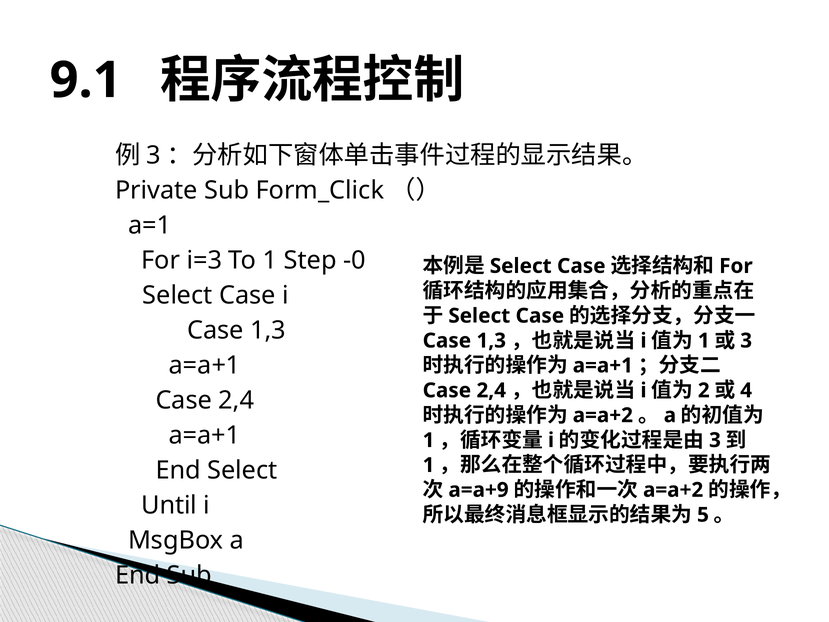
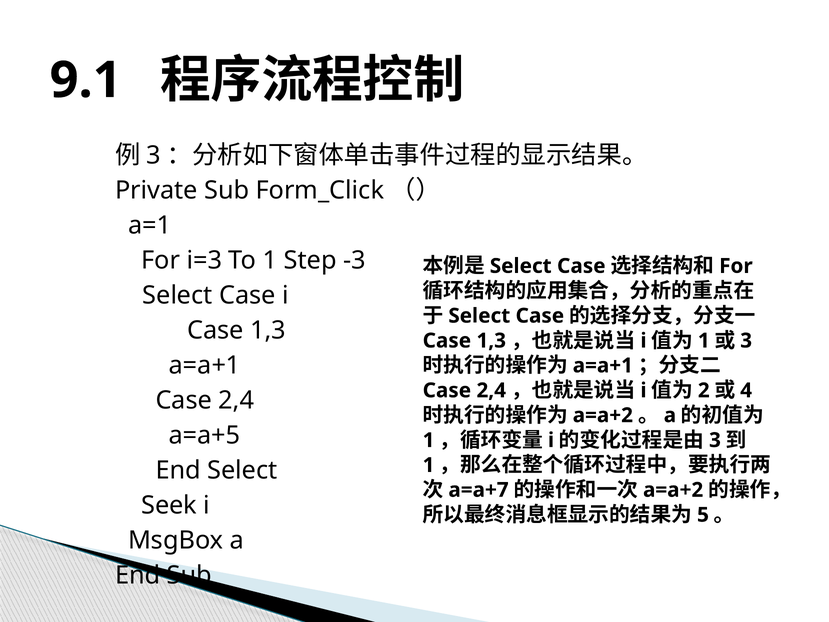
-0: -0 -> -3
a=a+1 at (205, 435): a=a+1 -> a=a+5
a=a+9: a=a+9 -> a=a+7
Until: Until -> Seek
